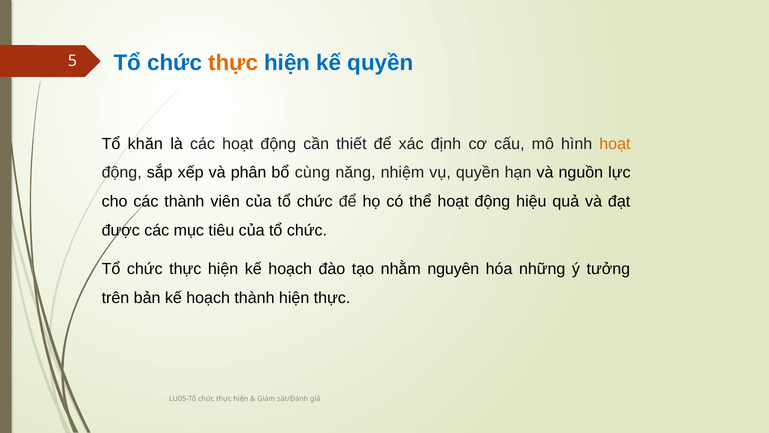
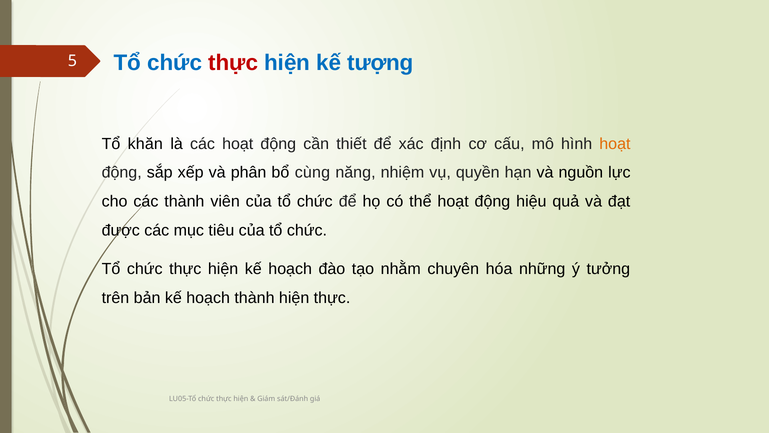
thực at (233, 63) colour: orange -> red
kế quyền: quyền -> tượng
nguyên: nguyên -> chuyên
